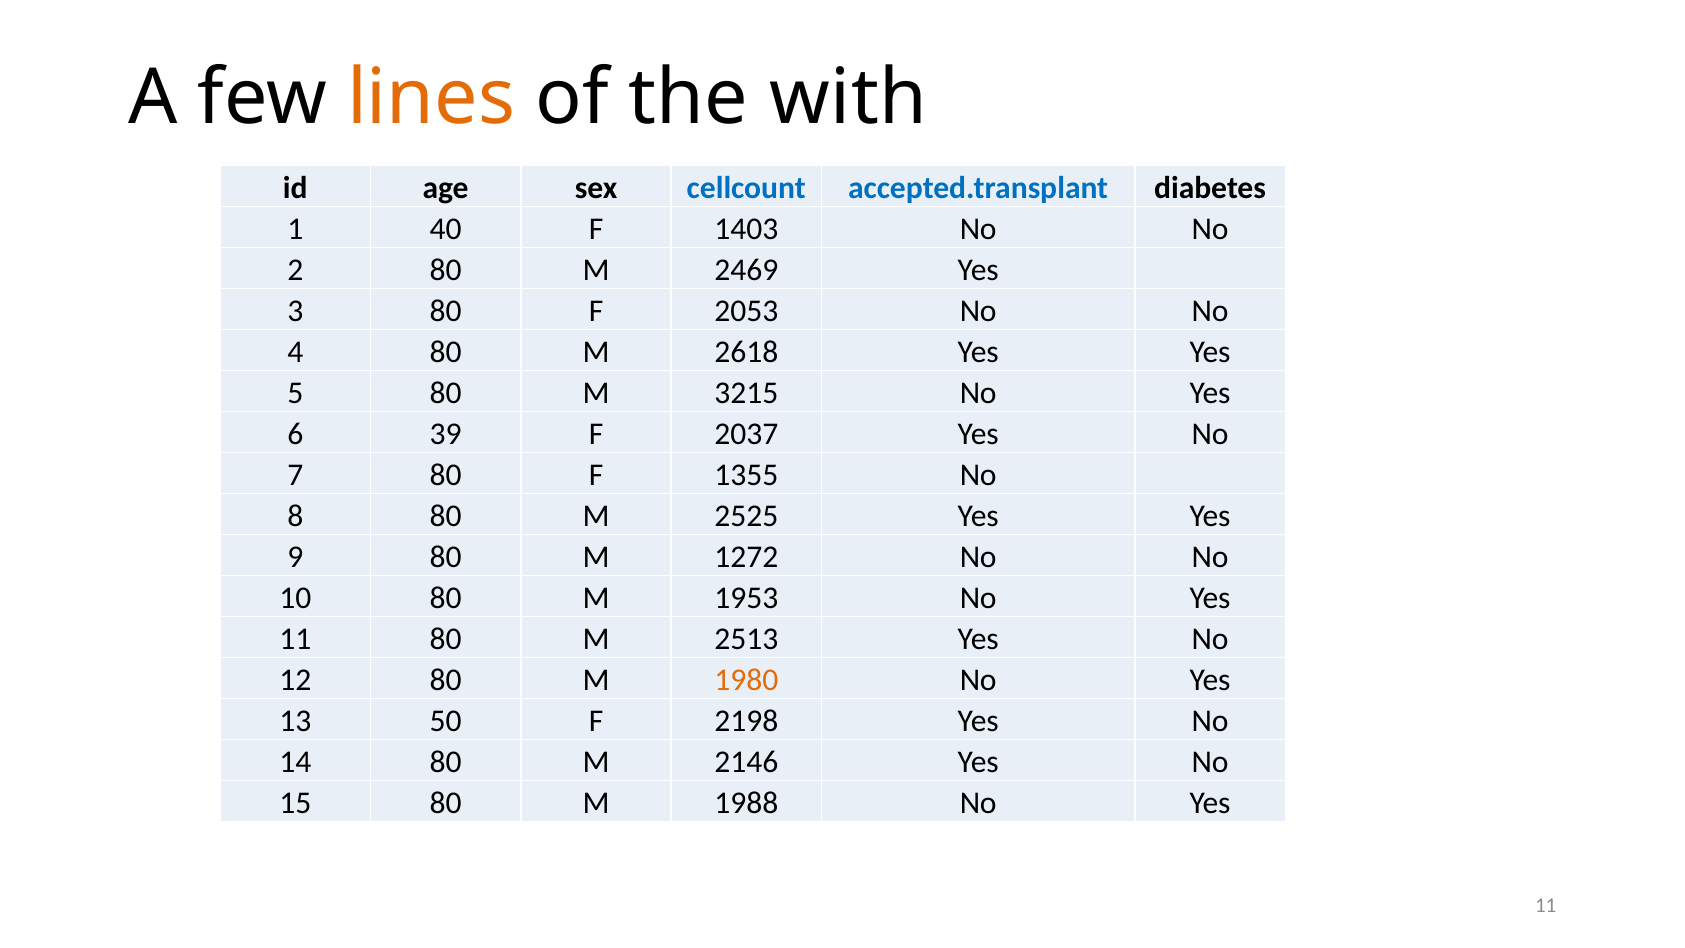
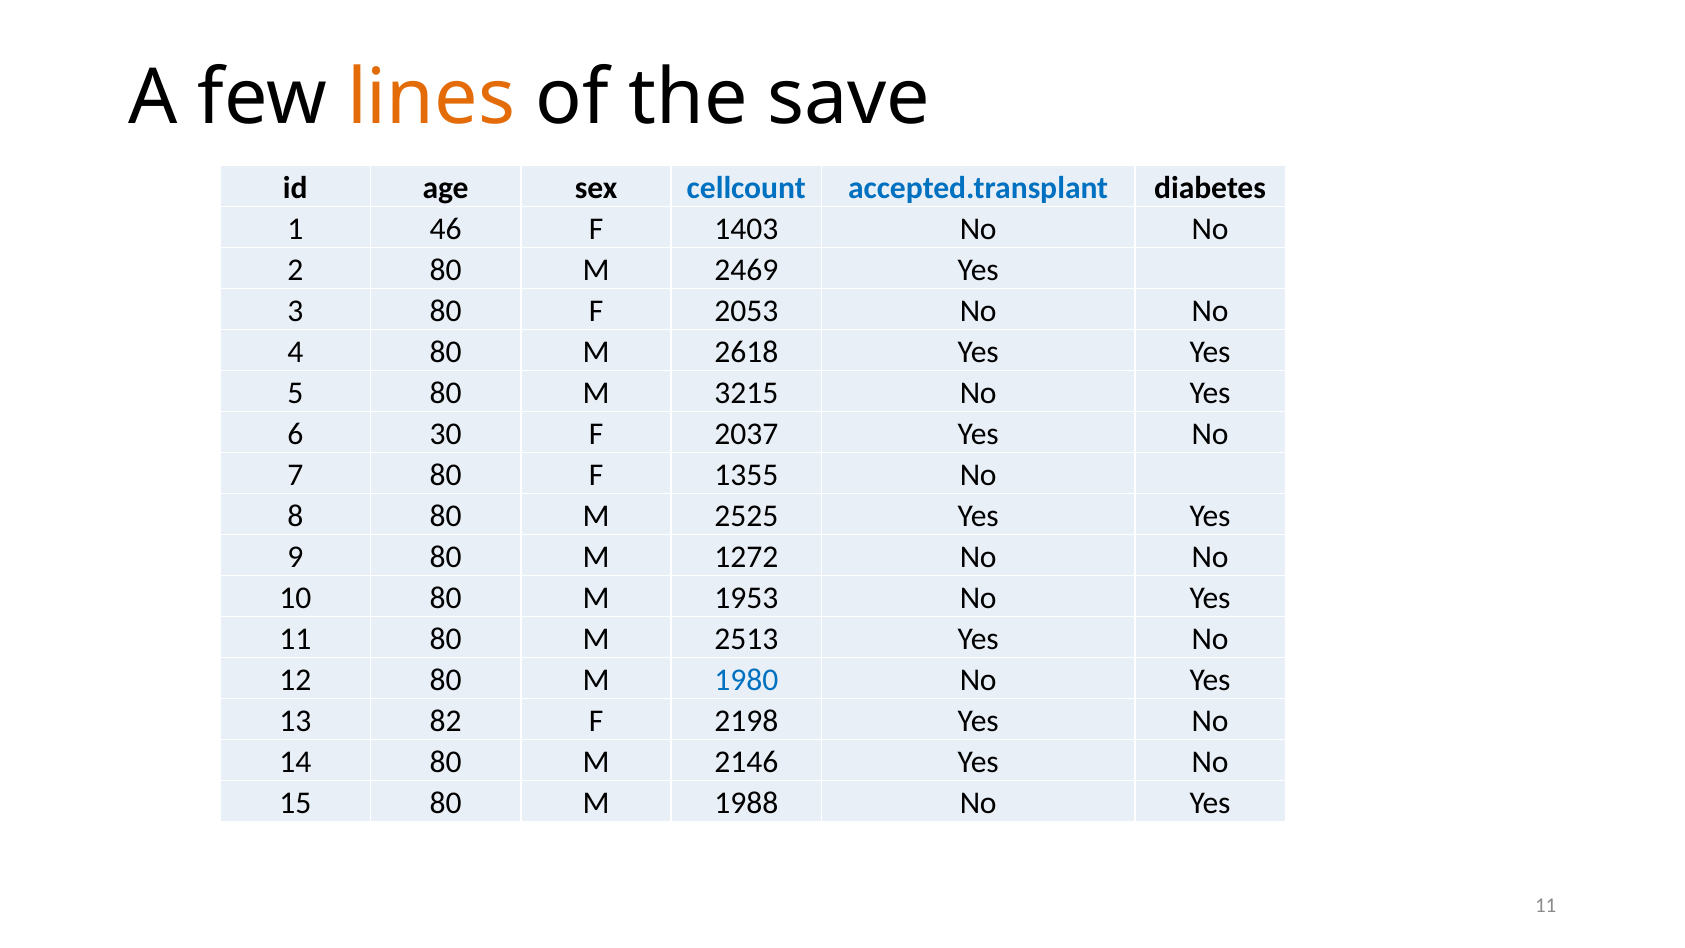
with: with -> save
40: 40 -> 46
39: 39 -> 30
1980 colour: orange -> blue
50: 50 -> 82
